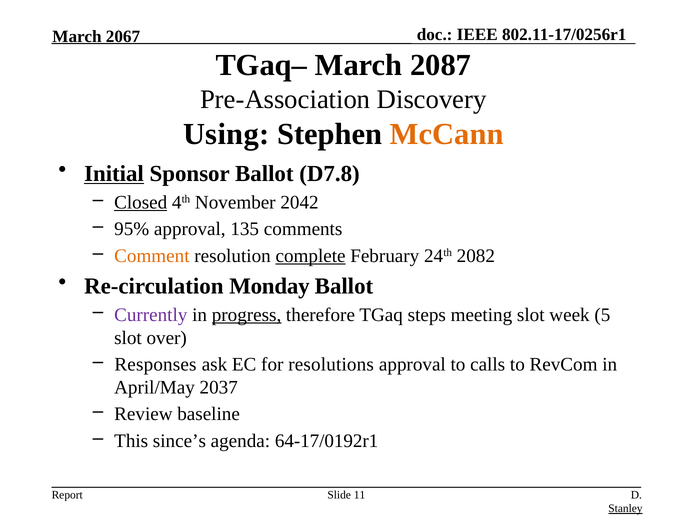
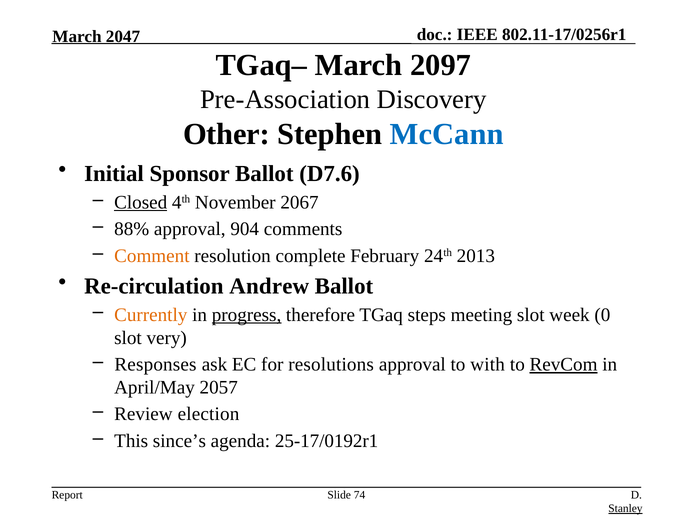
2067: 2067 -> 2047
2087: 2087 -> 2097
Using: Using -> Other
McCann colour: orange -> blue
Initial underline: present -> none
D7.8: D7.8 -> D7.6
2042: 2042 -> 2067
95%: 95% -> 88%
135: 135 -> 904
complete underline: present -> none
2082: 2082 -> 2013
Monday: Monday -> Andrew
Currently colour: purple -> orange
5: 5 -> 0
over: over -> very
calls: calls -> with
RevCom underline: none -> present
2037: 2037 -> 2057
baseline: baseline -> election
64-17/0192r1: 64-17/0192r1 -> 25-17/0192r1
11: 11 -> 74
